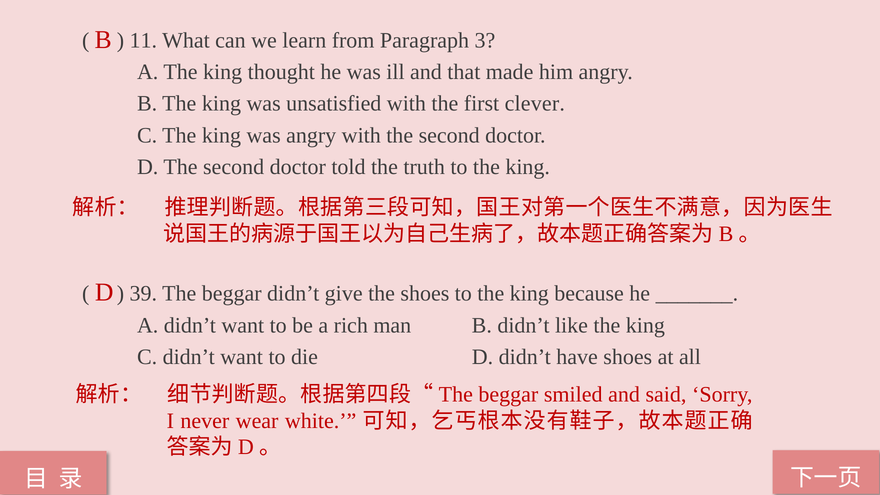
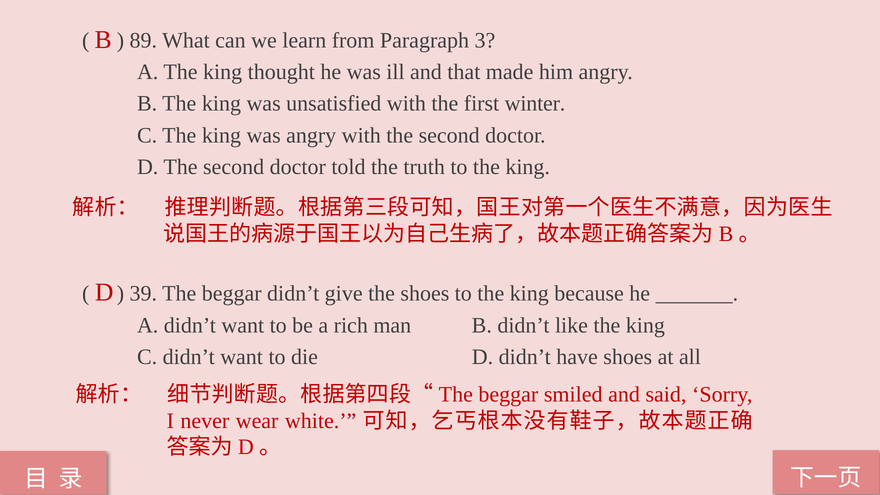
11: 11 -> 89
clever: clever -> winter
